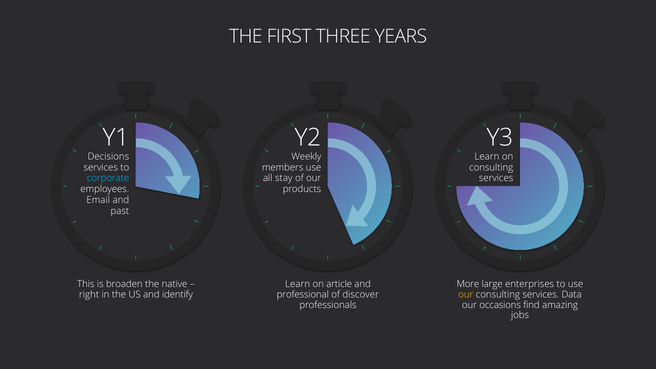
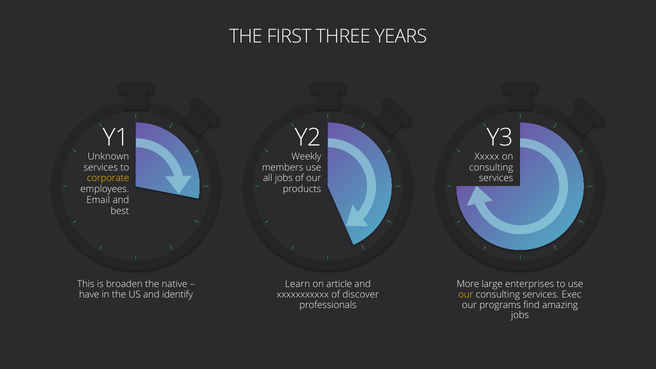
Decisions: Decisions -> Unknown
Learn at (487, 156): Learn -> Xxxxx
corporate colour: light blue -> yellow
stay at (284, 178): stay -> jobs
past: past -> best
right: right -> have
professional: professional -> xxxxxxxxxxx
Data: Data -> Exec
occasions: occasions -> programs
